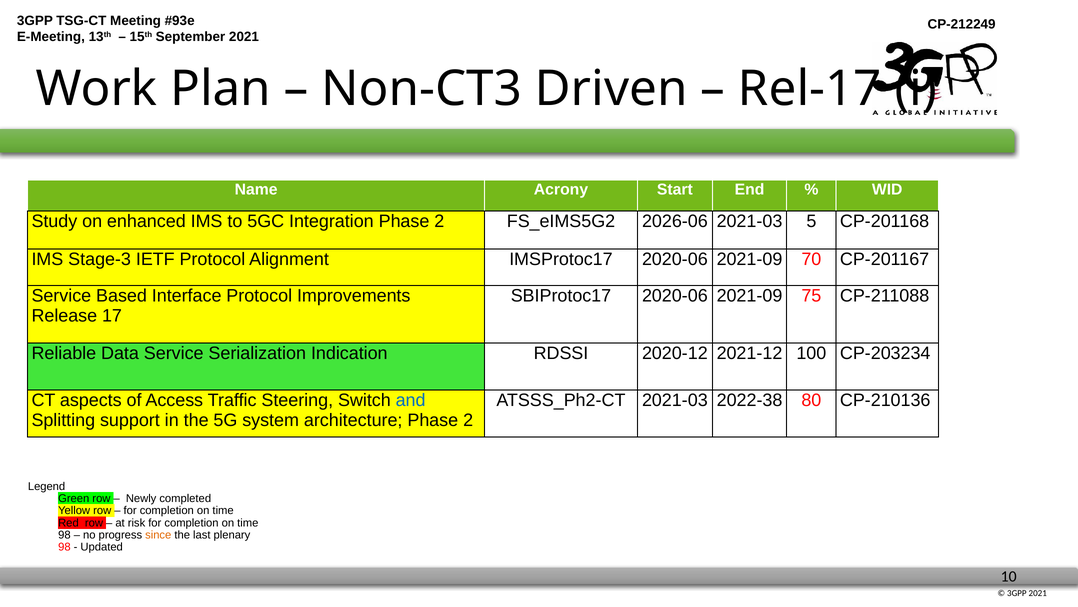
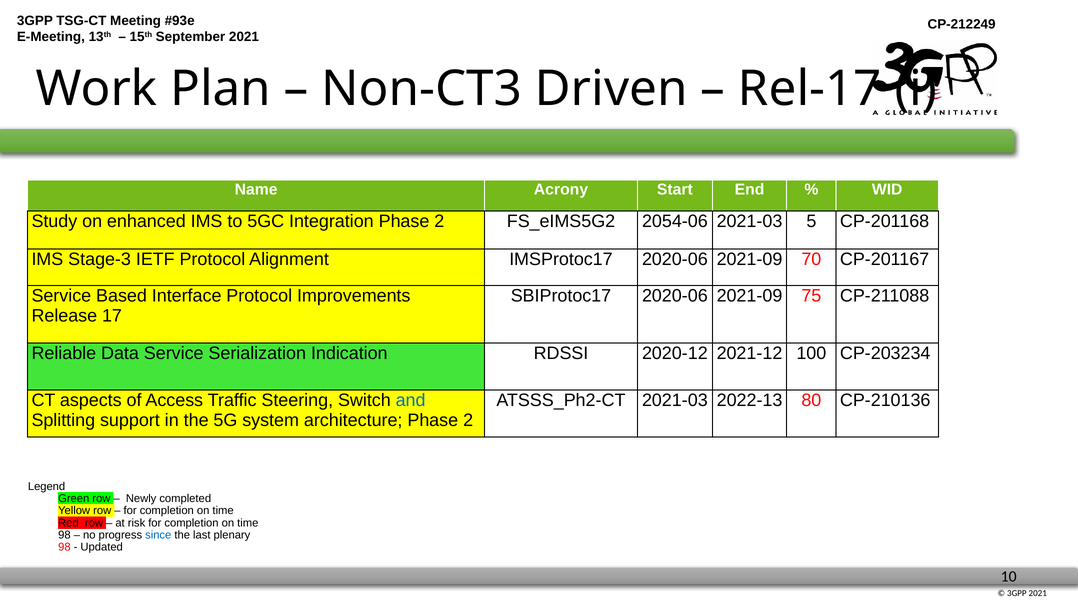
2026-06: 2026-06 -> 2054-06
2022-38: 2022-38 -> 2022-13
since colour: orange -> blue
